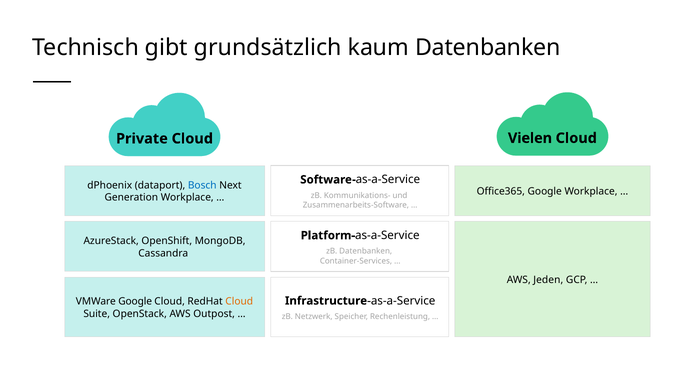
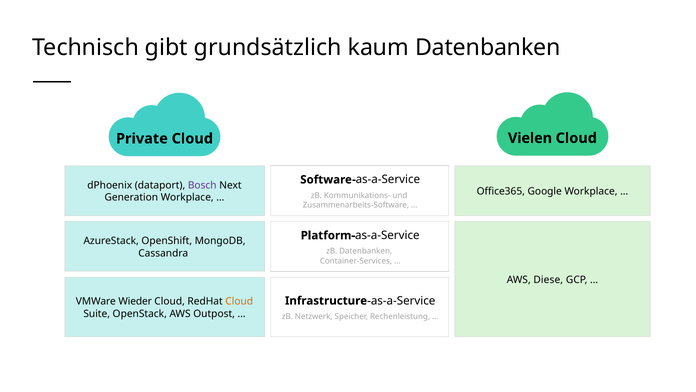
Bosch colour: blue -> purple
Jeden: Jeden -> Diese
VMWare Google: Google -> Wieder
